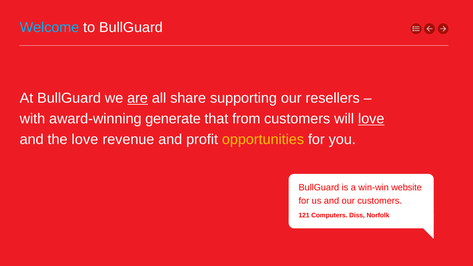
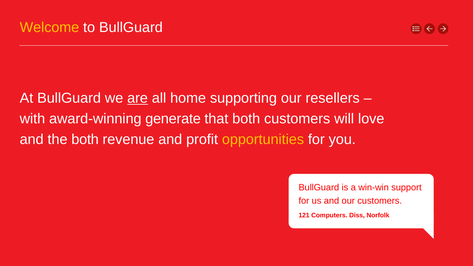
Welcome colour: light blue -> yellow
share: share -> home
that from: from -> both
love at (371, 119) underline: present -> none
the love: love -> both
website: website -> support
